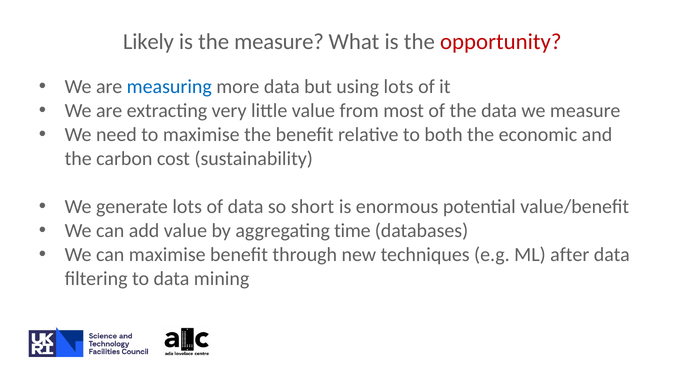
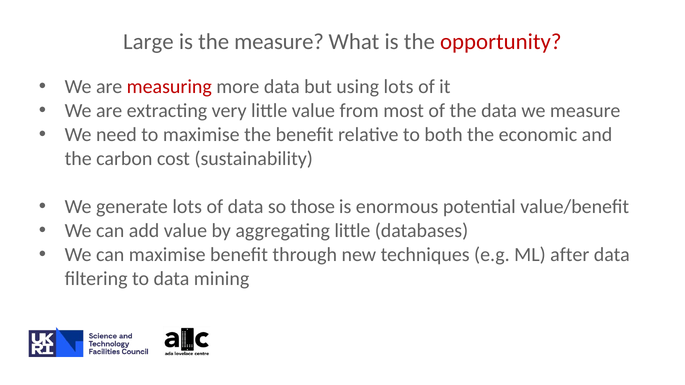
Likely: Likely -> Large
measuring colour: blue -> red
short: short -> those
aggregating time: time -> little
